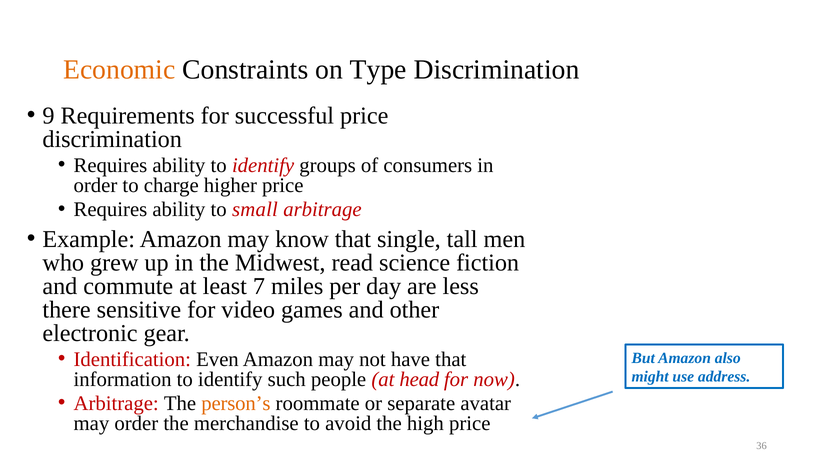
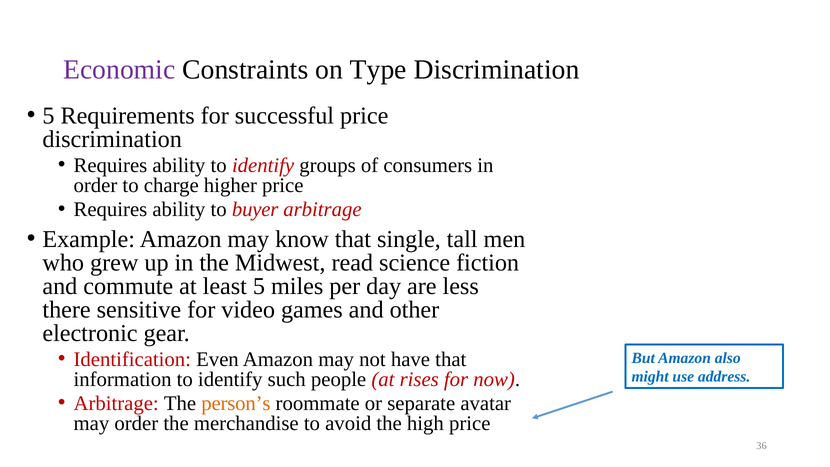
Economic colour: orange -> purple
9 at (49, 116): 9 -> 5
small: small -> buyer
least 7: 7 -> 5
head: head -> rises
